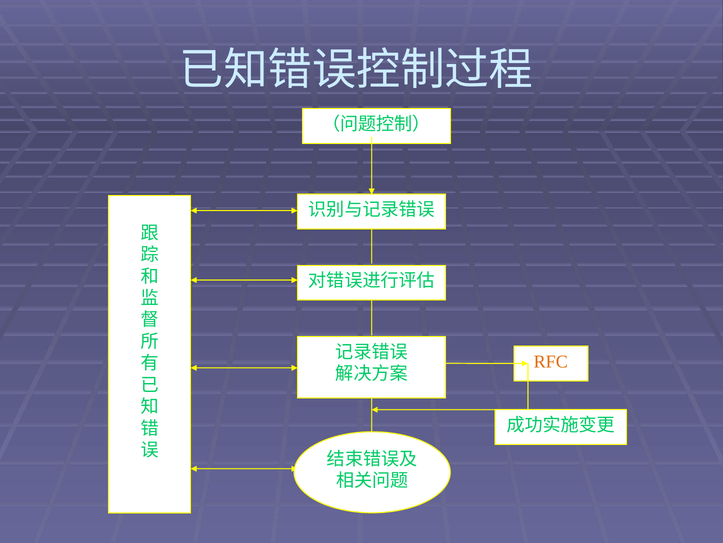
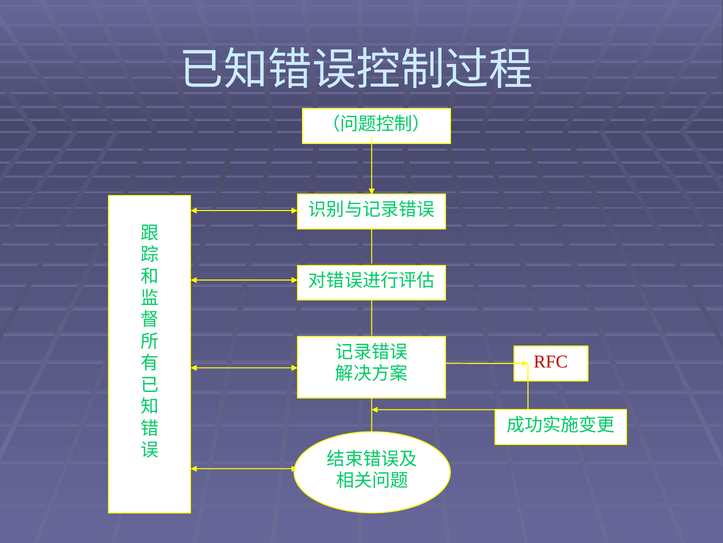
RFC colour: orange -> red
